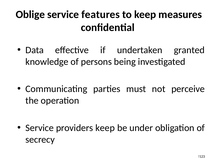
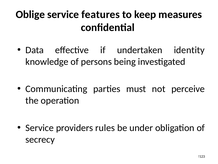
granted: granted -> identity
providers keep: keep -> rules
